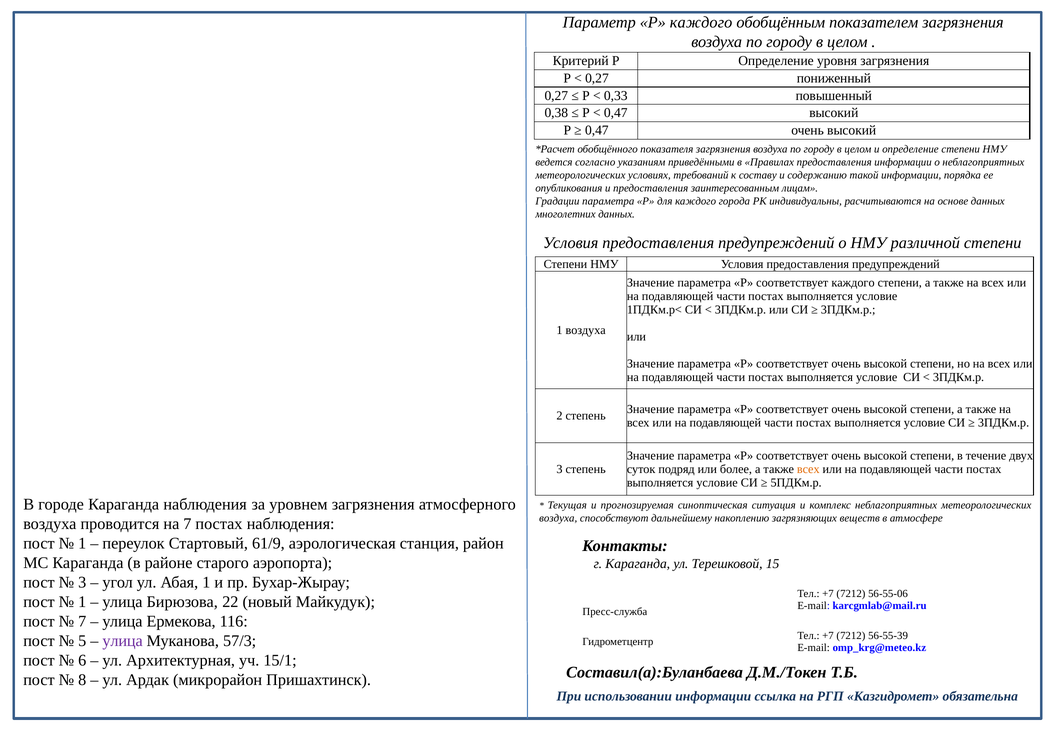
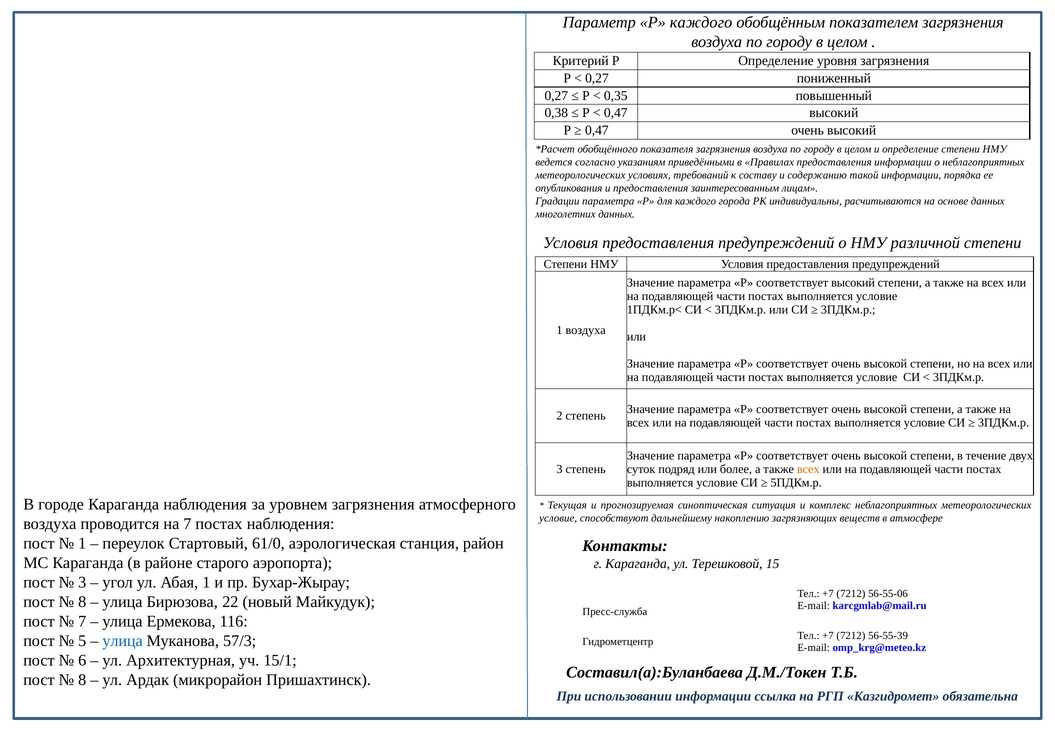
0,33: 0,33 -> 0,35
соответствует каждого: каждого -> высокий
воздуха at (558, 518): воздуха -> условие
61/9: 61/9 -> 61/0
1 at (82, 602): 1 -> 8
улица at (123, 641) colour: purple -> blue
